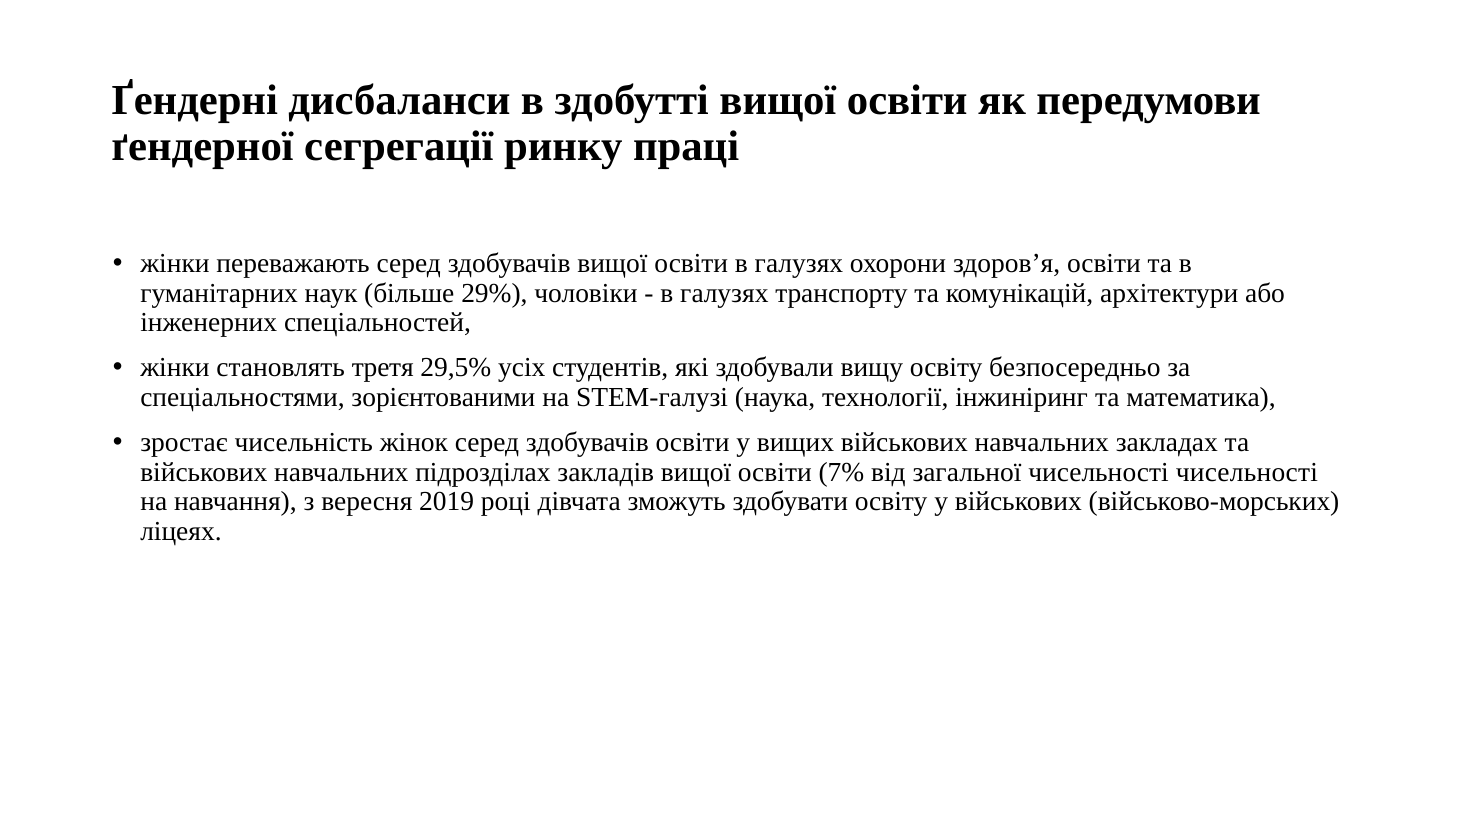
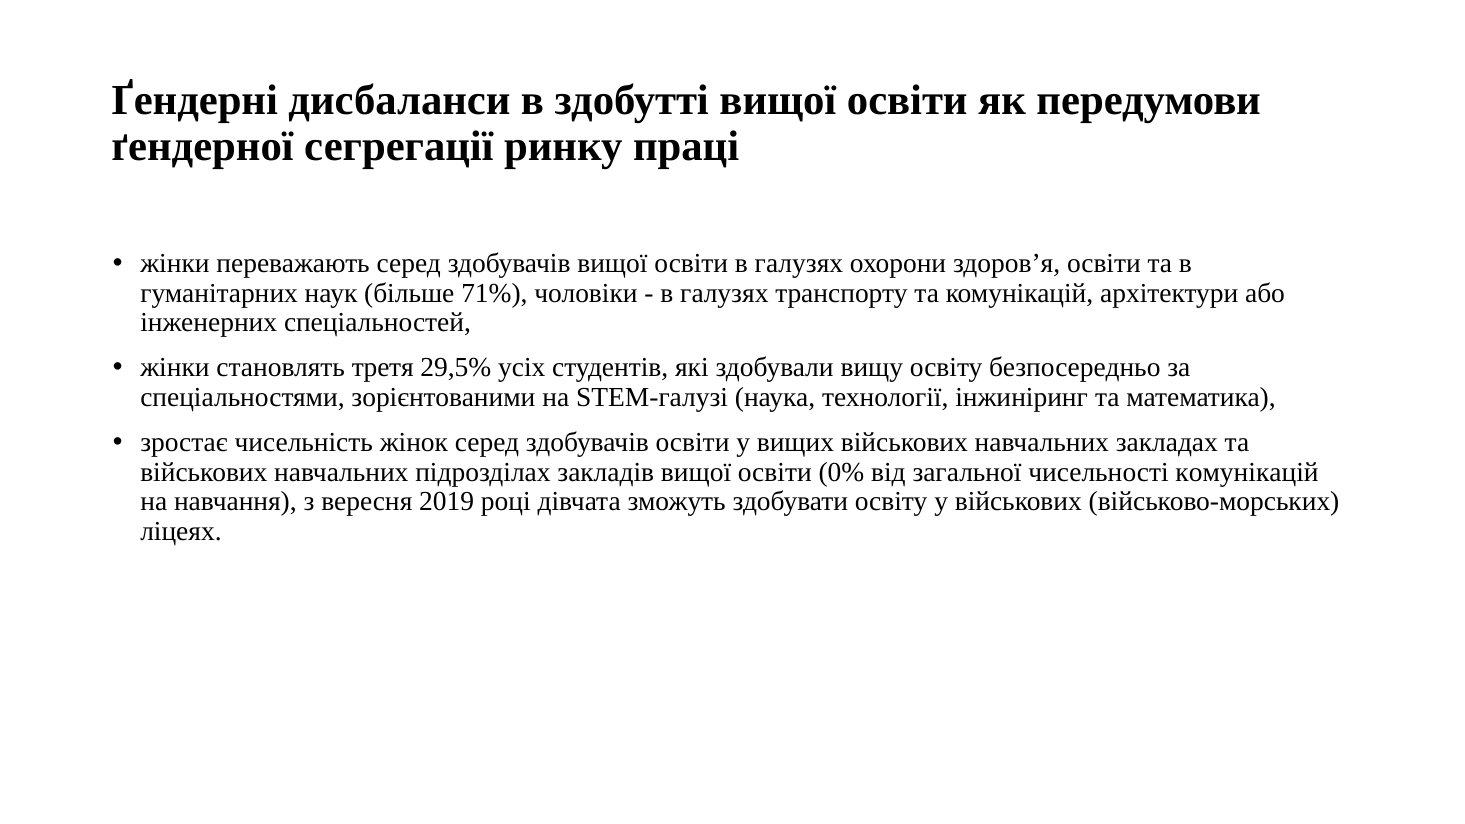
29%: 29% -> 71%
7%: 7% -> 0%
чисельності чисельності: чисельності -> комунікацій
